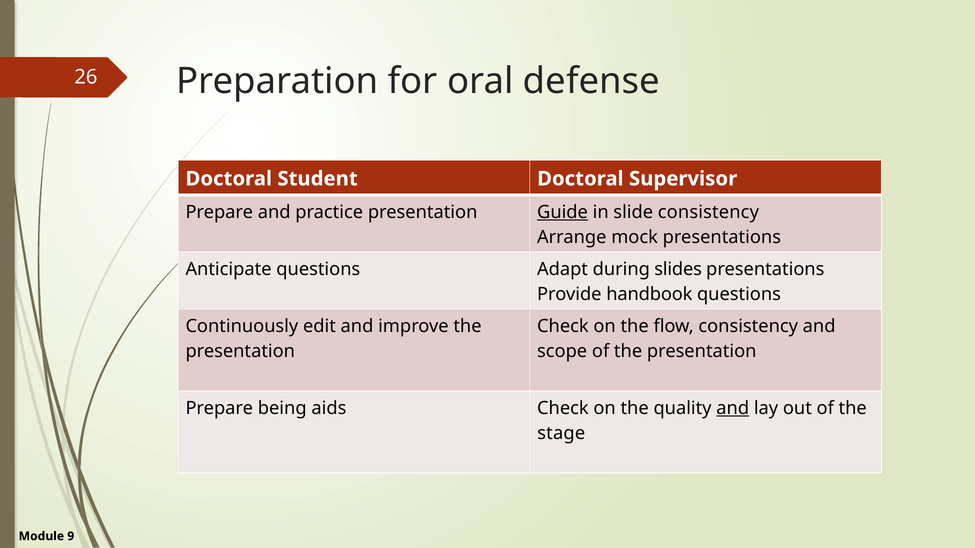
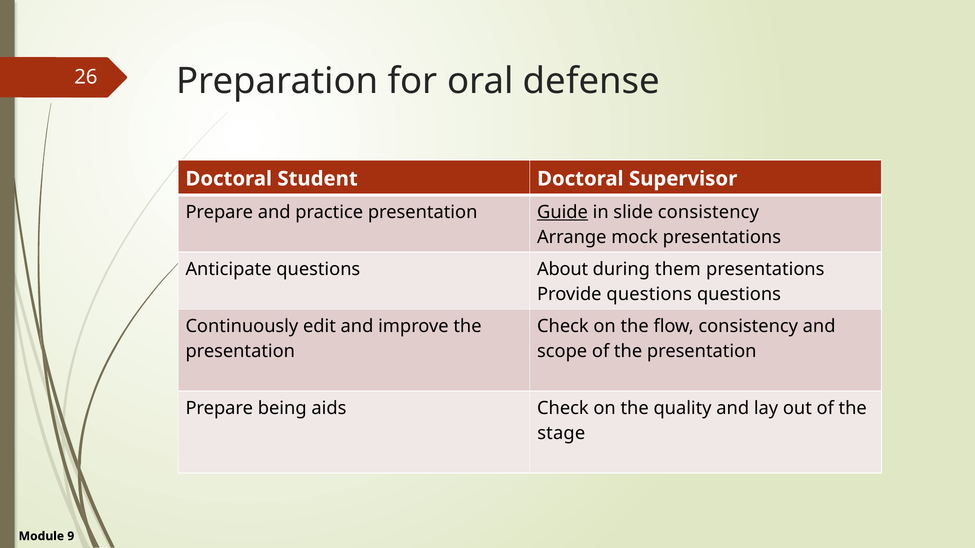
Adapt: Adapt -> About
slides: slides -> them
Provide handbook: handbook -> questions
and at (733, 409) underline: present -> none
